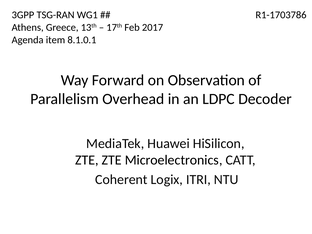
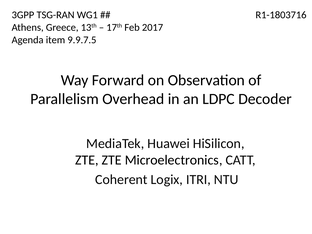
R1-1703786: R1-1703786 -> R1-1803716
8.1.0.1: 8.1.0.1 -> 9.9.7.5
